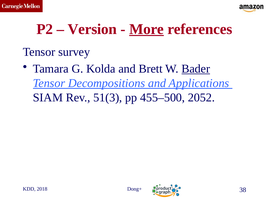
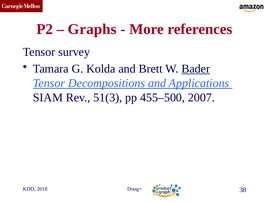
Version: Version -> Graphs
More underline: present -> none
2052: 2052 -> 2007
